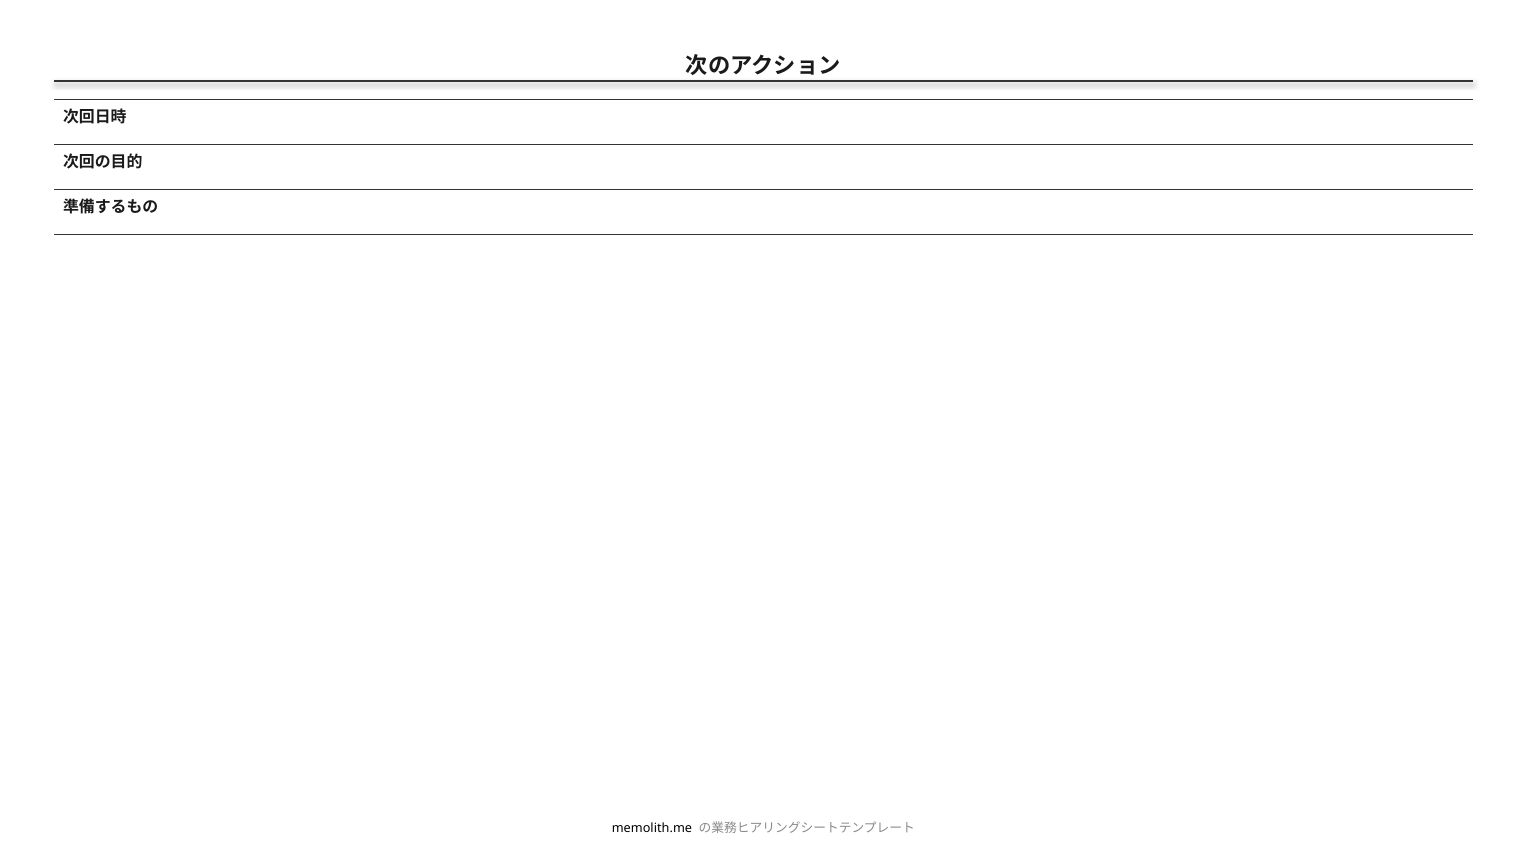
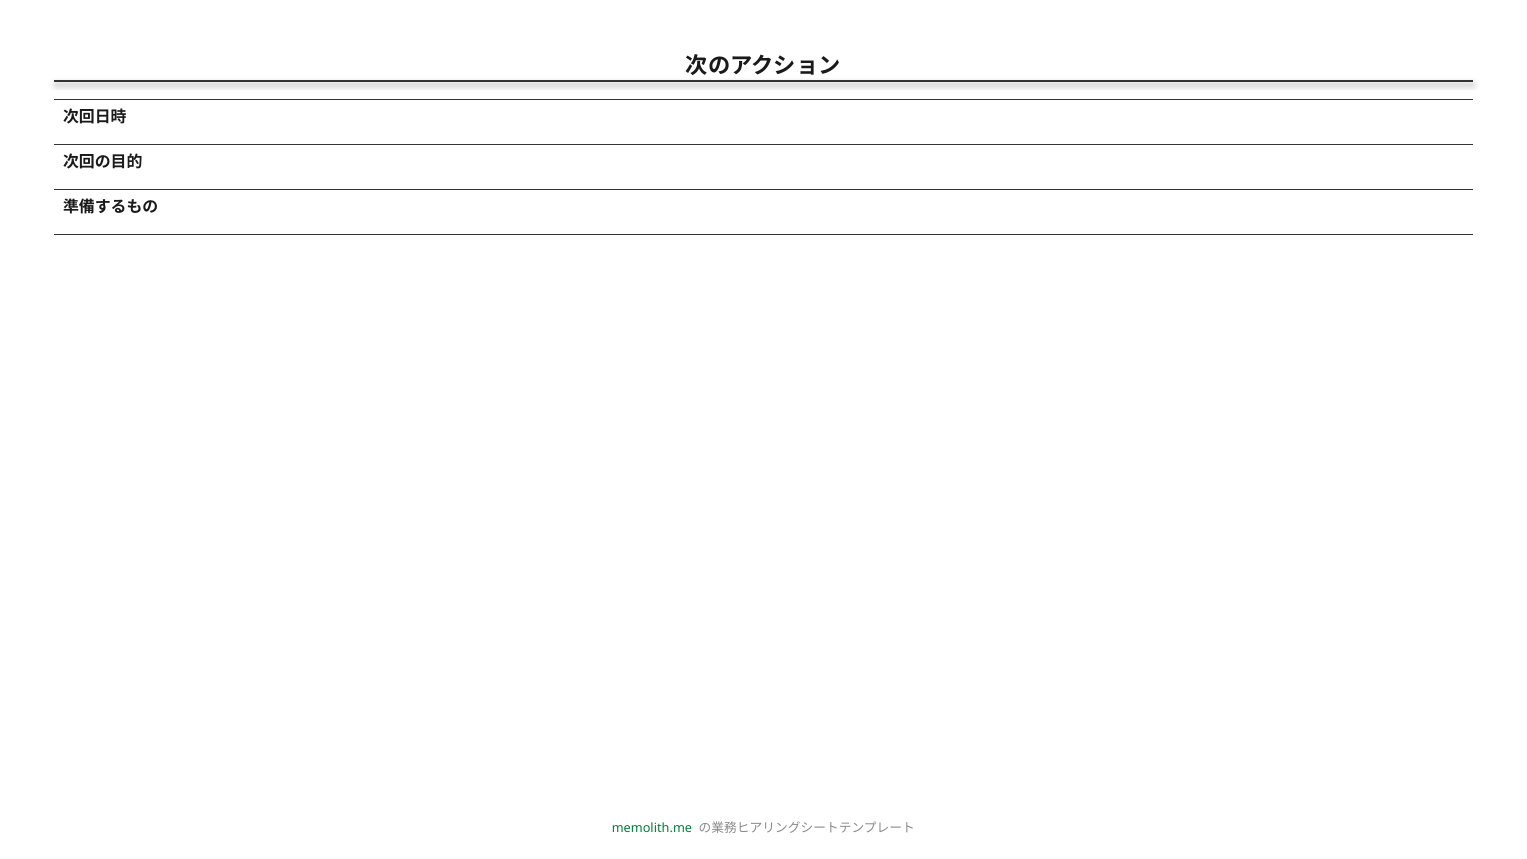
memolith.me colour: black -> green
